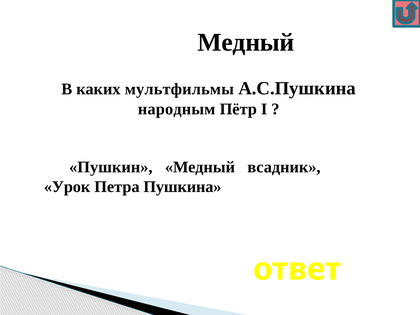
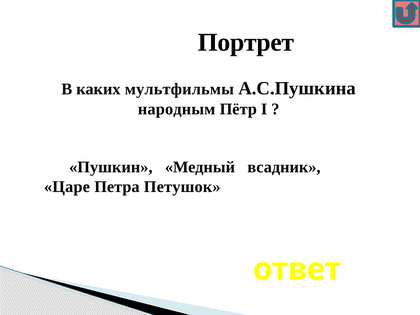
Медный at (246, 42): Медный -> Портрет
Урок: Урок -> Царе
Пушкина: Пушкина -> Петушок
